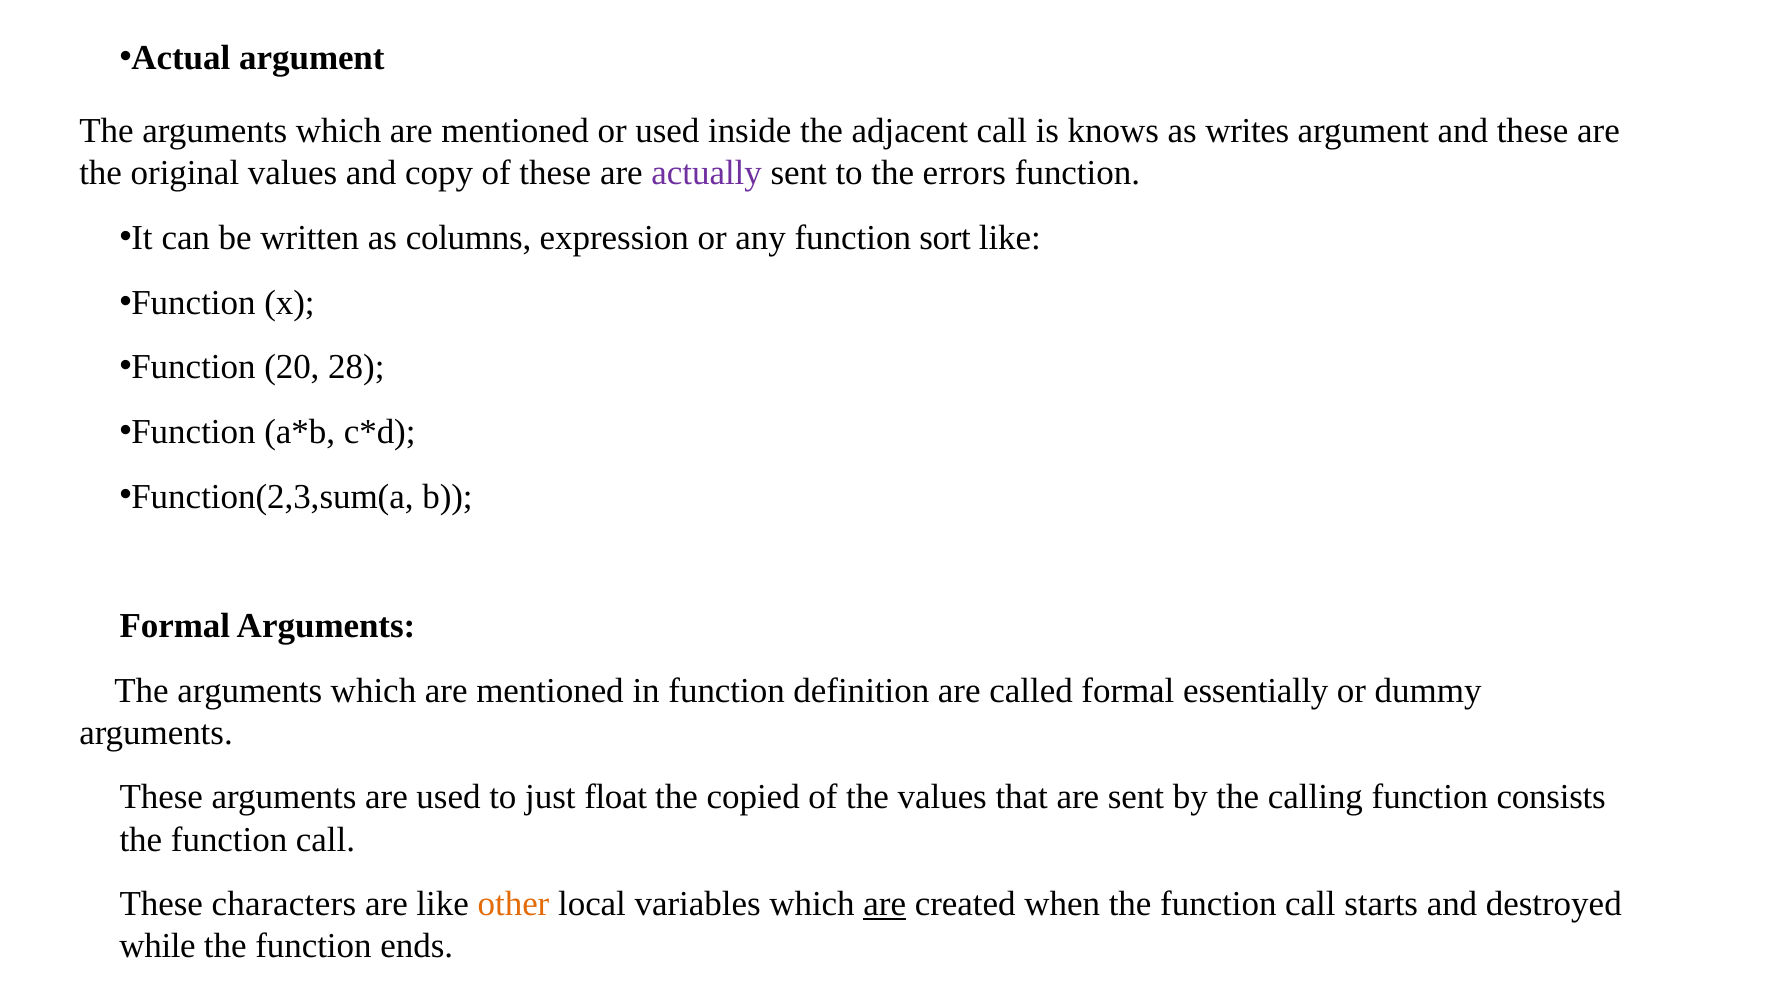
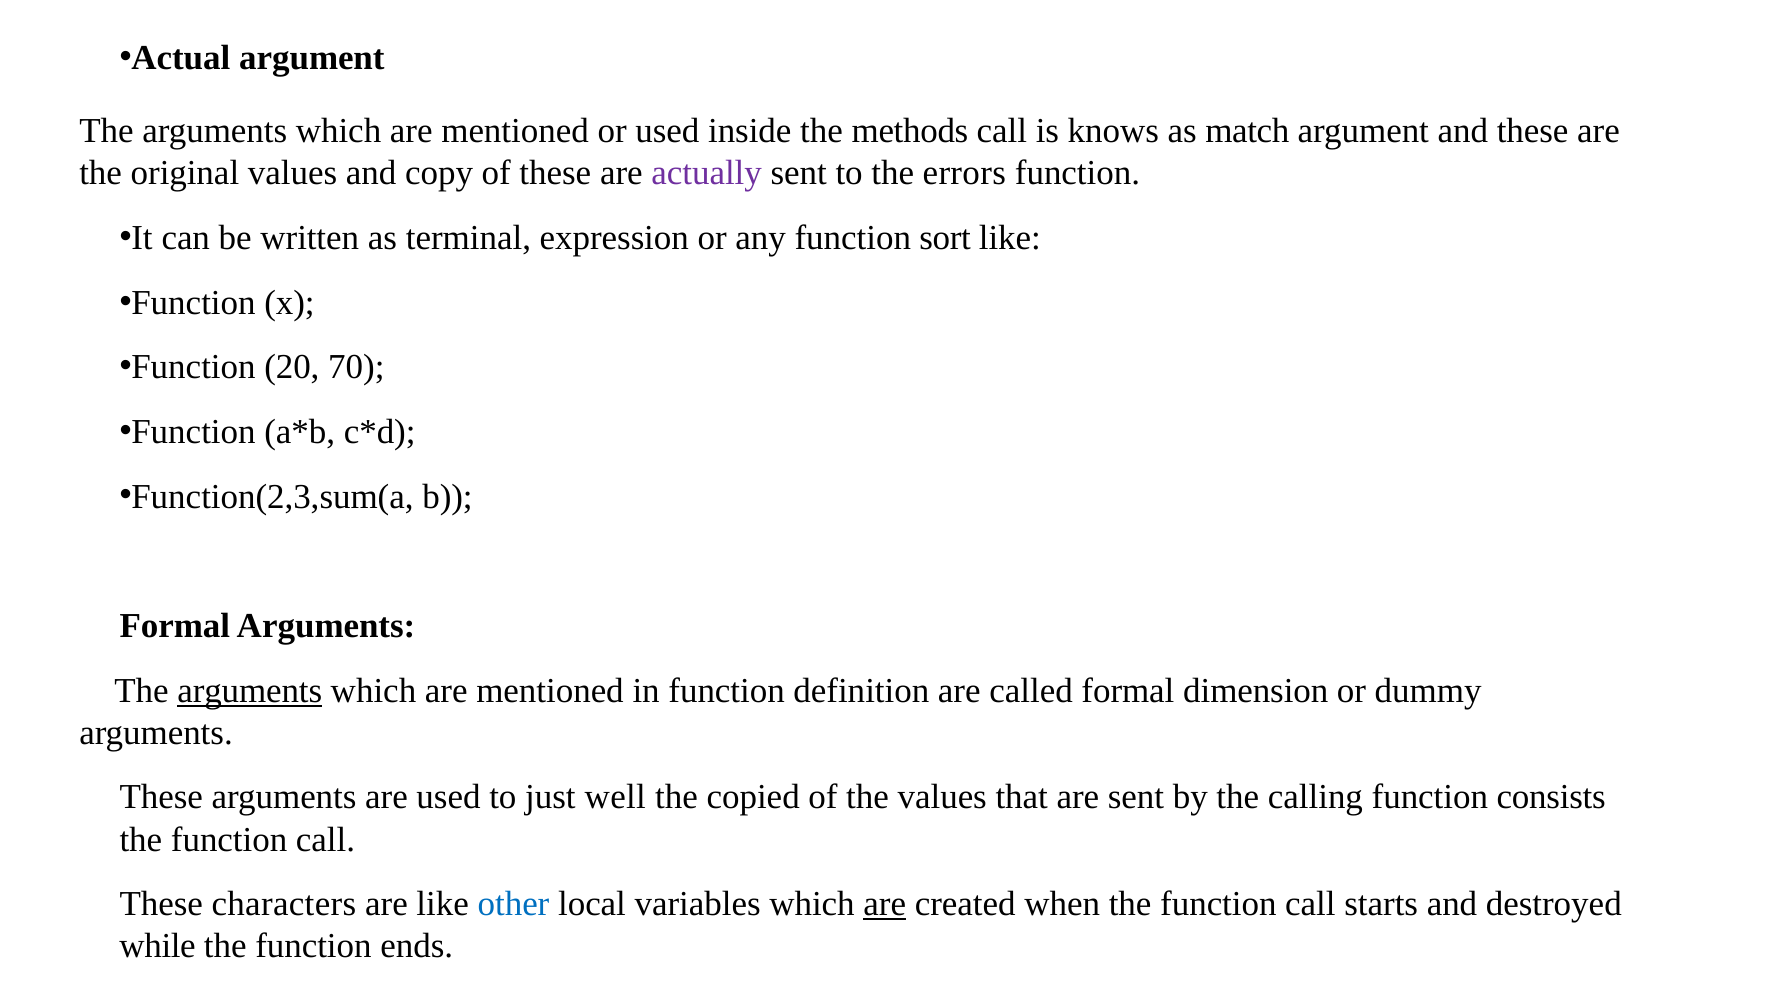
adjacent: adjacent -> methods
writes: writes -> match
columns: columns -> terminal
28: 28 -> 70
arguments at (250, 690) underline: none -> present
essentially: essentially -> dimension
float: float -> well
other colour: orange -> blue
